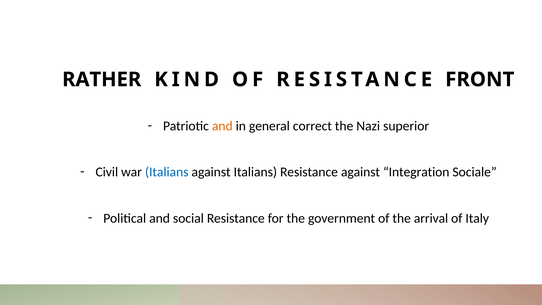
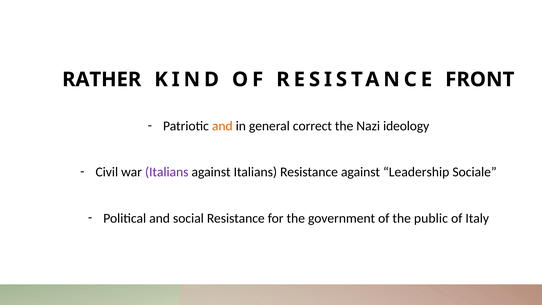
superior: superior -> ideology
Italians at (167, 172) colour: blue -> purple
Integration: Integration -> Leadership
arrival: arrival -> public
